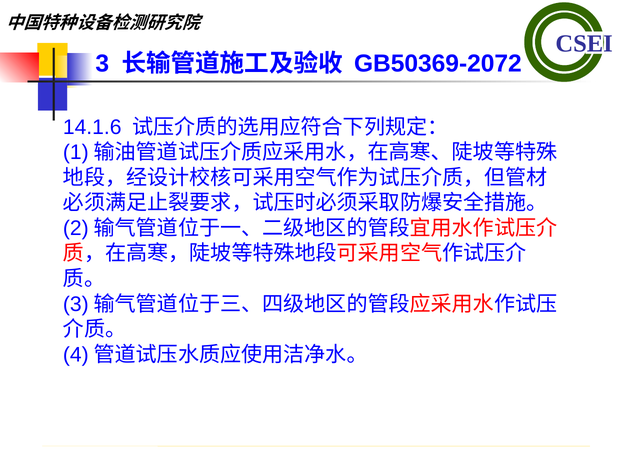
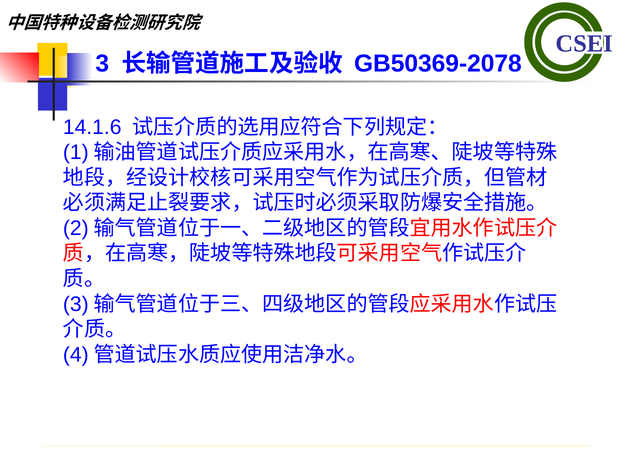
GB50369-2072: GB50369-2072 -> GB50369-2078
